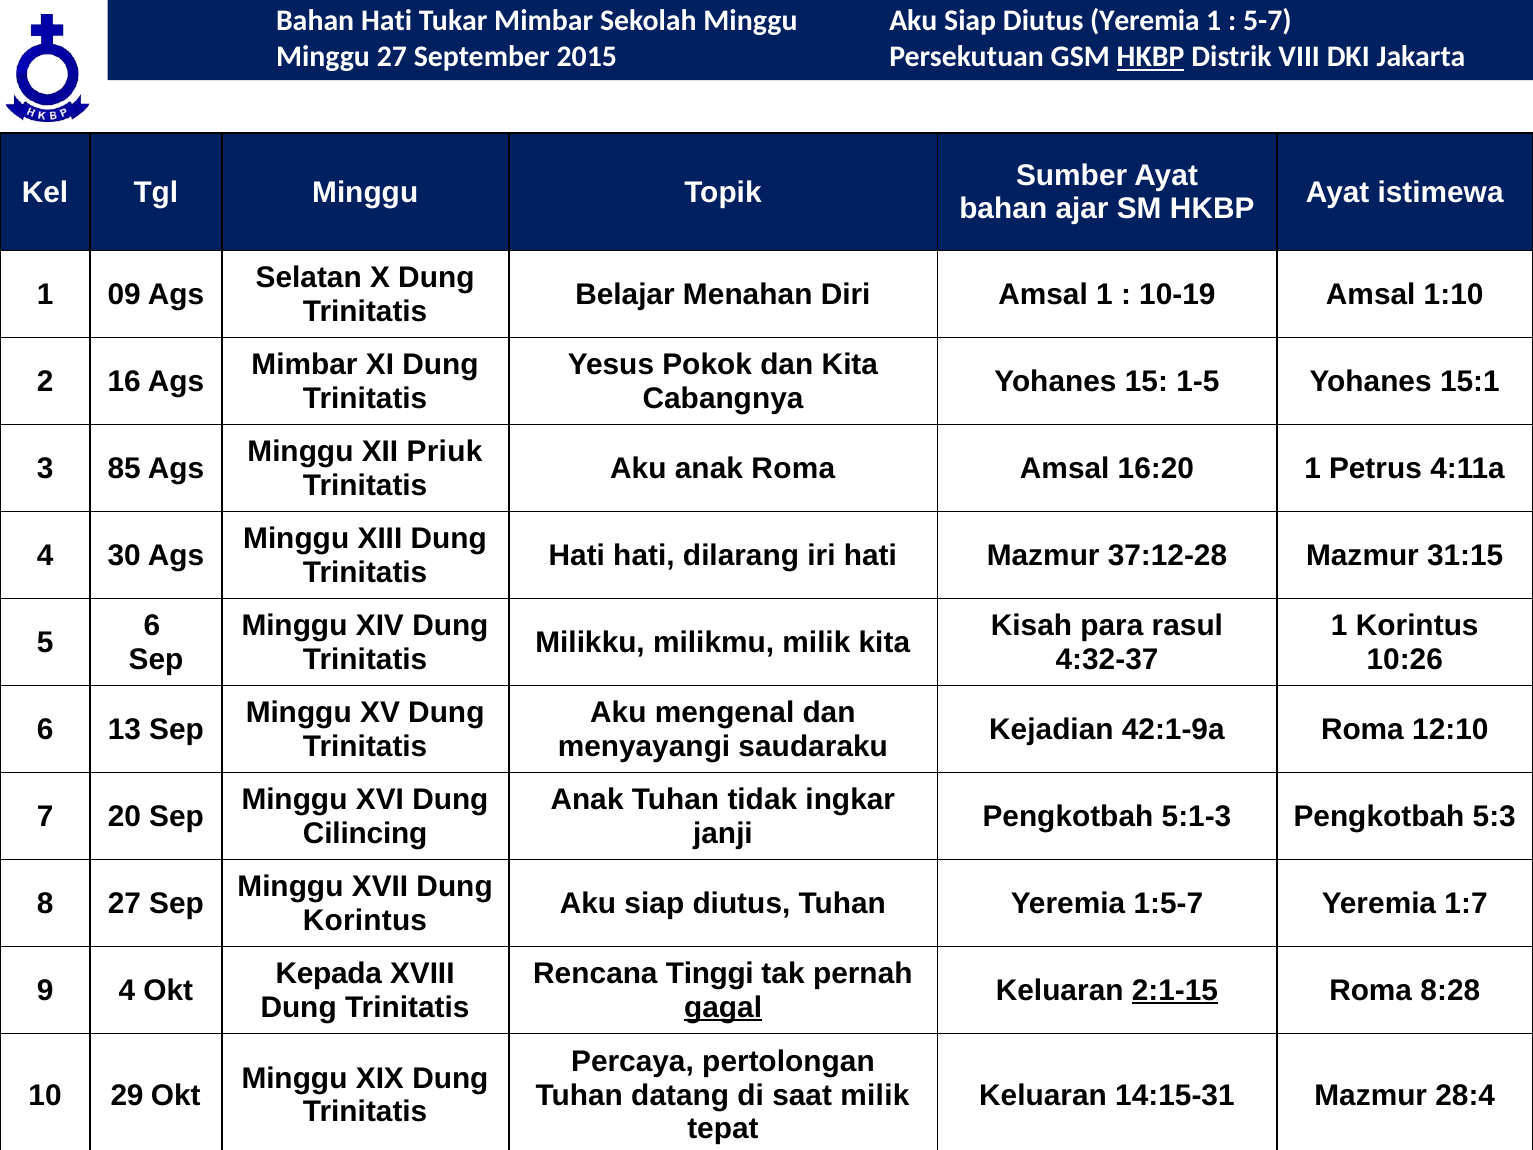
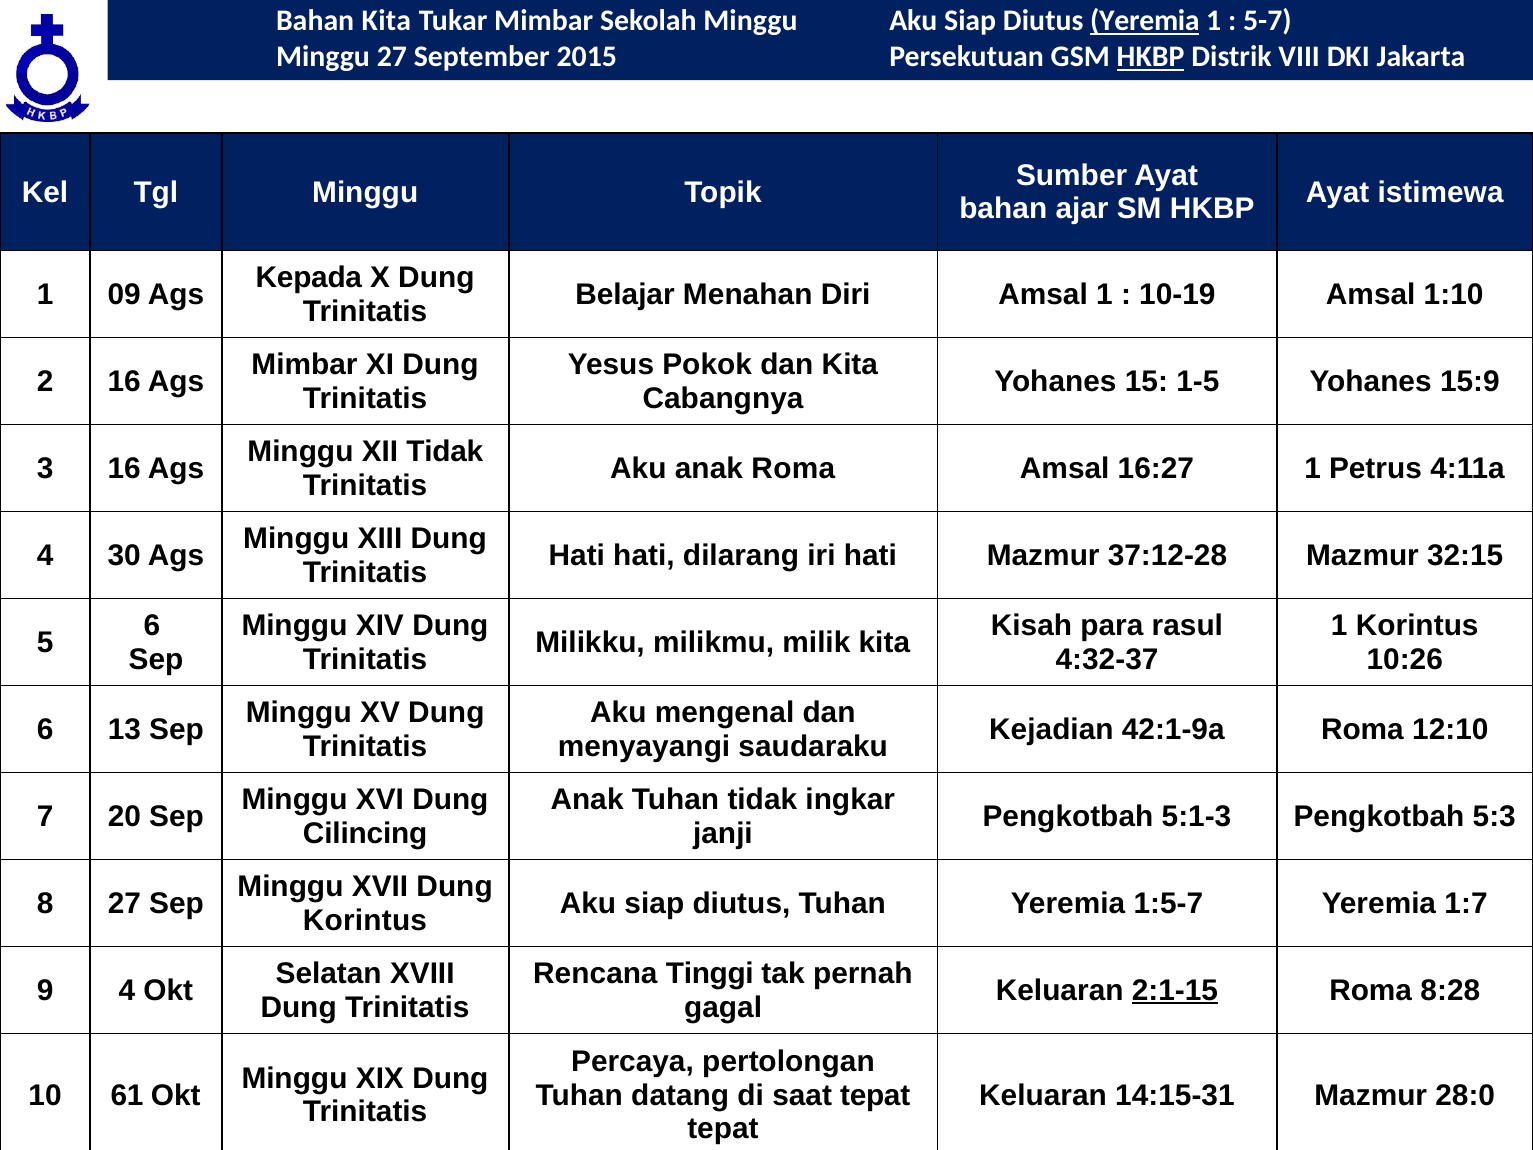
Bahan Hati: Hati -> Kita
Yeremia at (1145, 21) underline: none -> present
Selatan at (309, 278): Selatan -> Kepada
15:1: 15:1 -> 15:9
XII Priuk: Priuk -> Tidak
3 85: 85 -> 16
16:20: 16:20 -> 16:27
31:15: 31:15 -> 32:15
Kepada at (329, 973): Kepada -> Selatan
gagal underline: present -> none
29: 29 -> 61
saat milik: milik -> tepat
28:4: 28:4 -> 28:0
